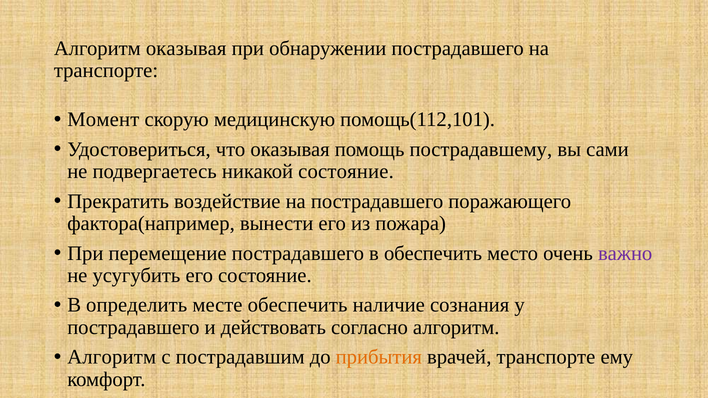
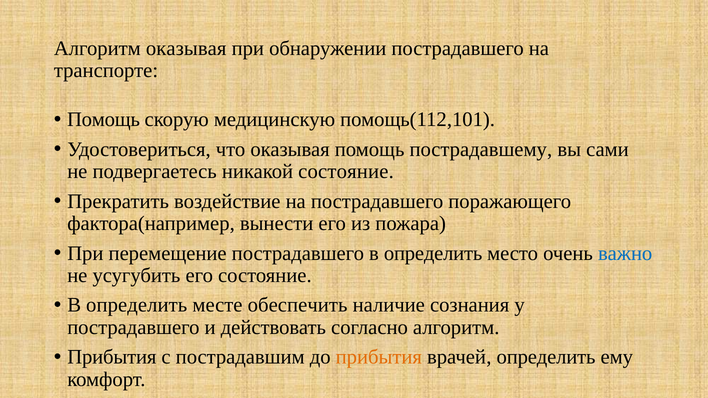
Момент at (103, 120): Момент -> Помощь
пострадавшего в обеспечить: обеспечить -> определить
важно colour: purple -> blue
Алгоритм at (112, 357): Алгоритм -> Прибытия
врачей транспорте: транспорте -> определить
